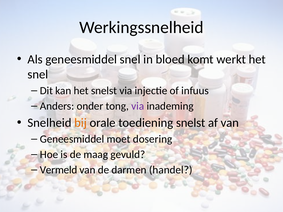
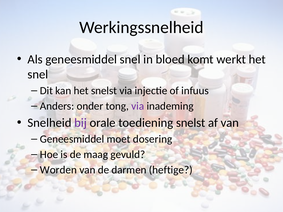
bij colour: orange -> purple
Vermeld: Vermeld -> Worden
handel: handel -> heftige
